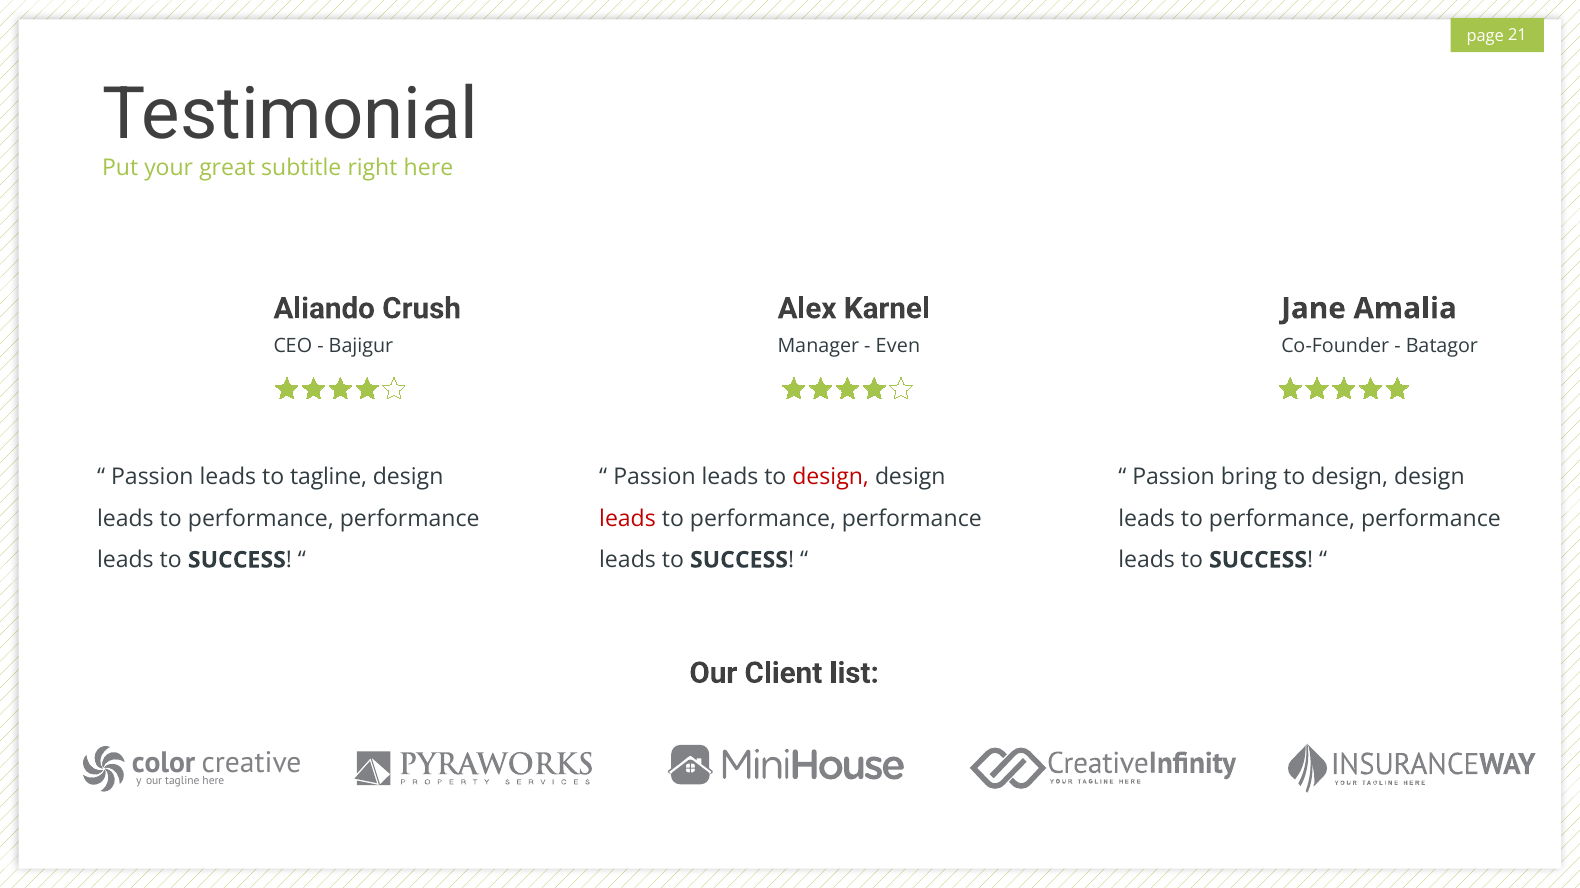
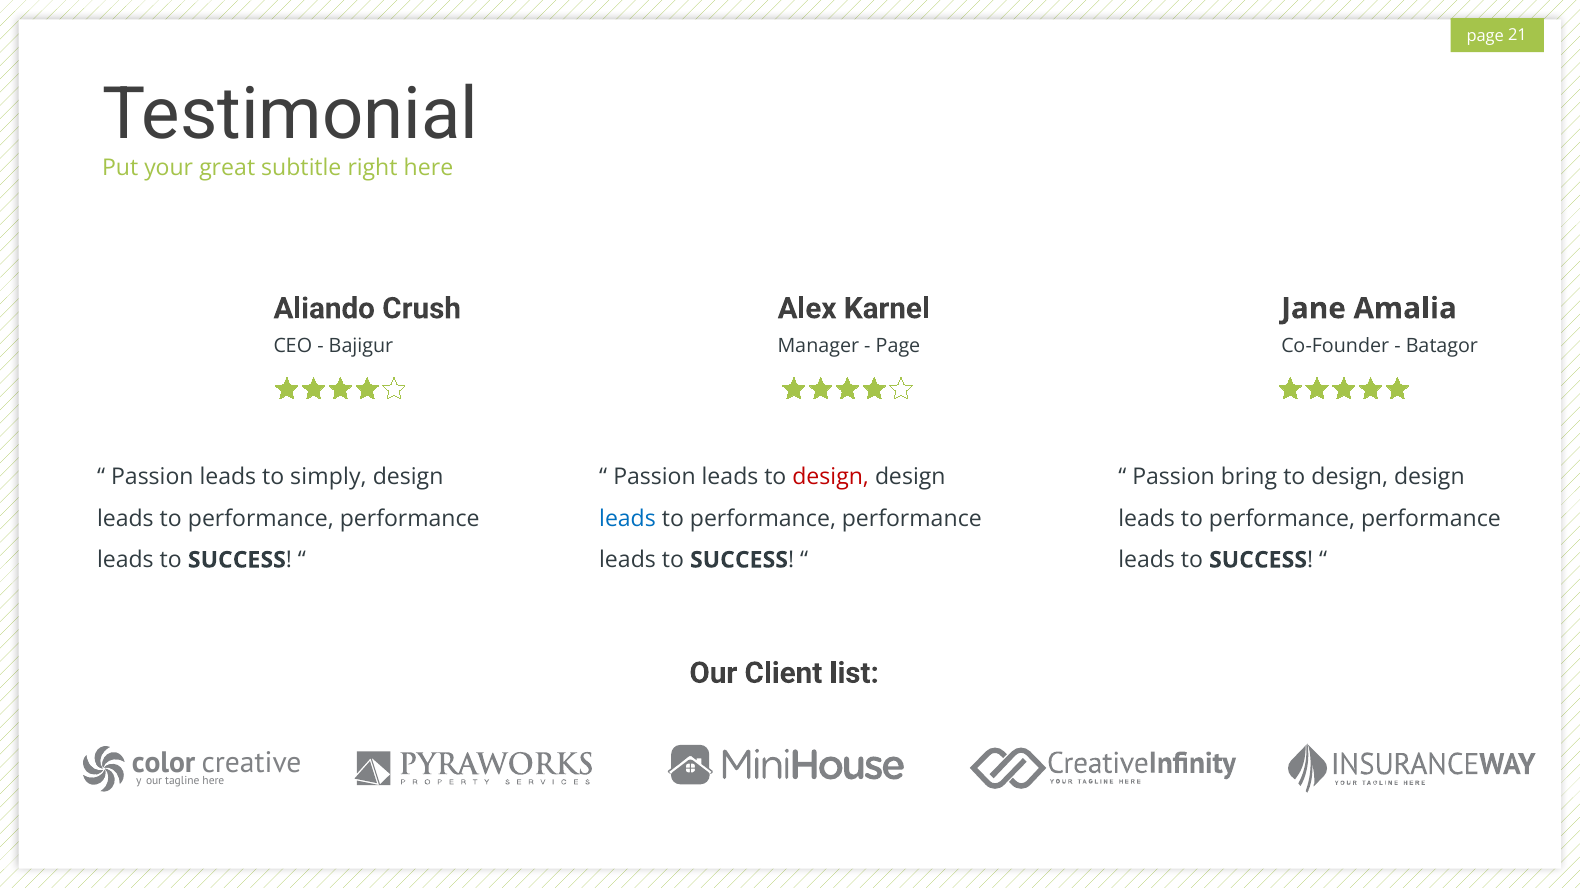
Even at (898, 346): Even -> Page
to tagline: tagline -> simply
leads at (627, 519) colour: red -> blue
